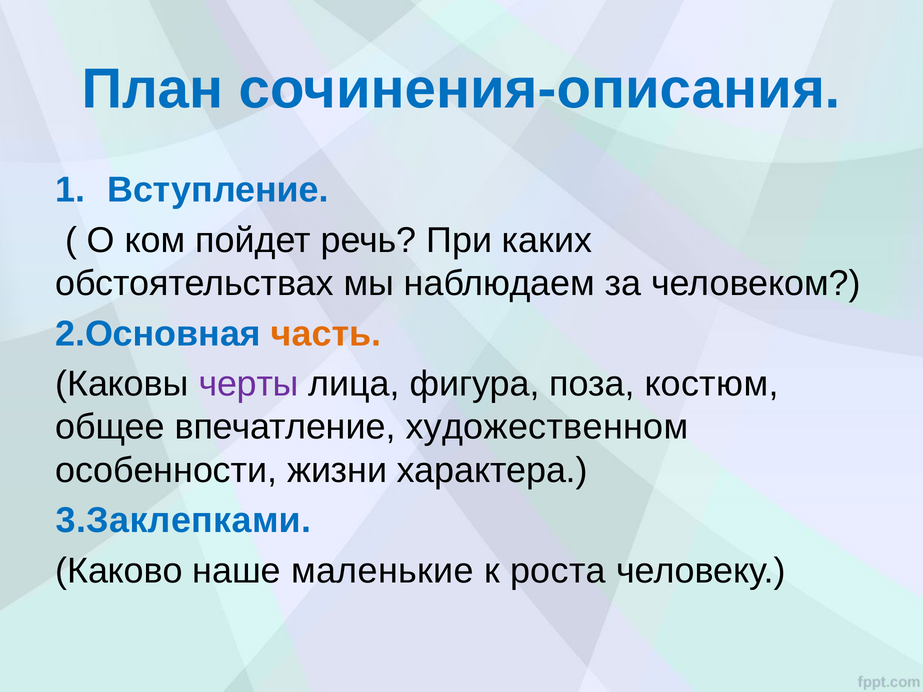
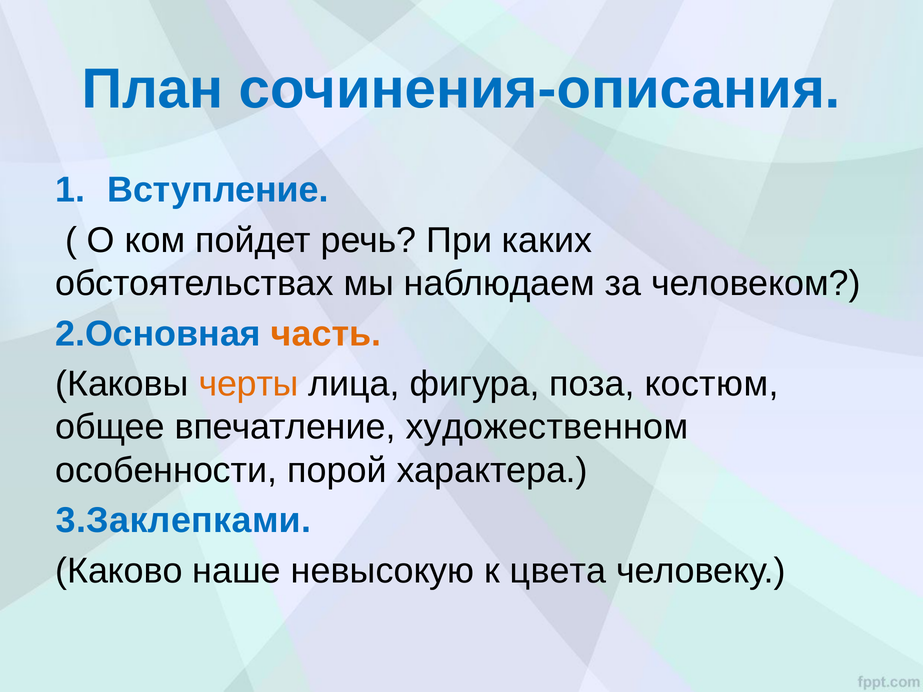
черты colour: purple -> orange
жизни: жизни -> порой
маленькие: маленькие -> невысокую
роста: роста -> цвета
